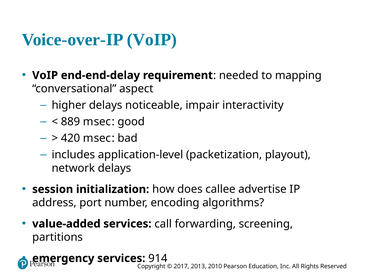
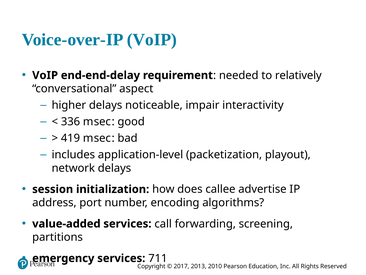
mapping: mapping -> relatively
889: 889 -> 336
420: 420 -> 419
914: 914 -> 711
